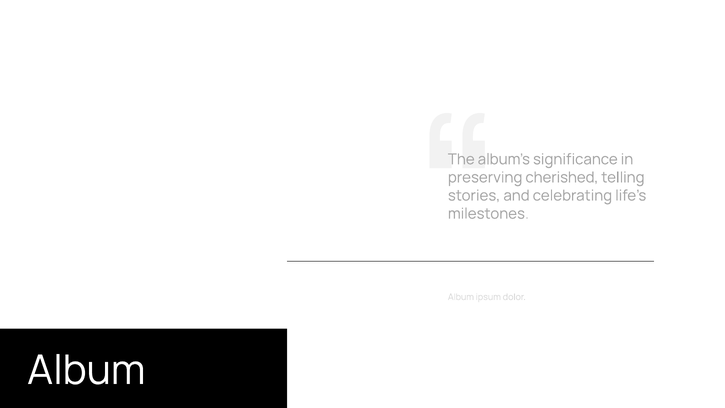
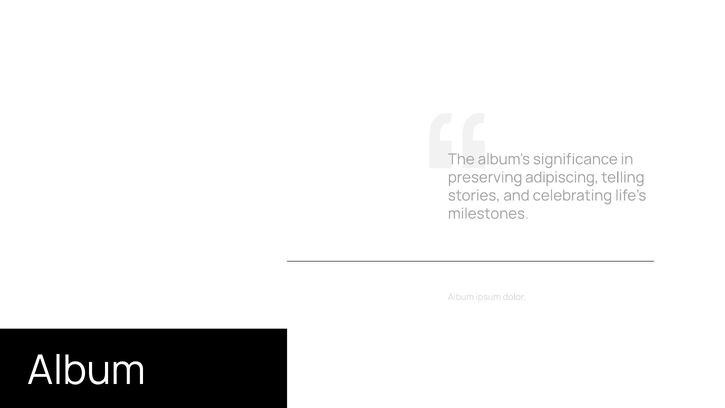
cherished: cherished -> adipiscing
